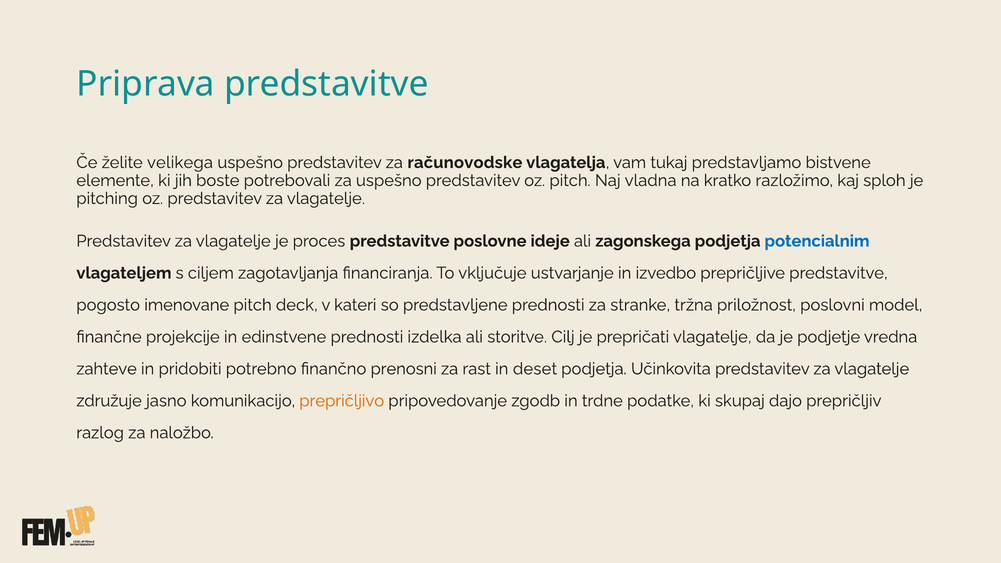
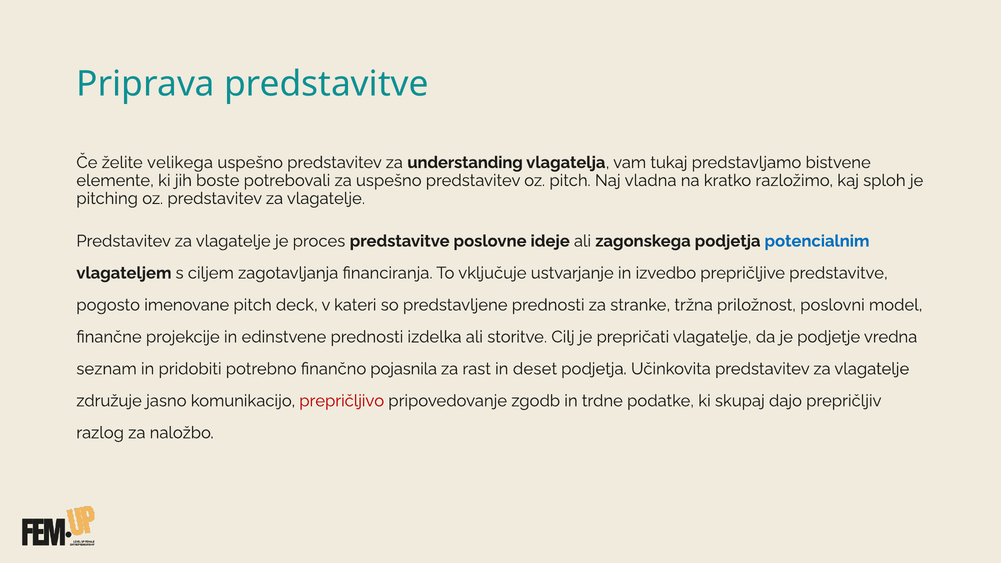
računovodske: računovodske -> understanding
zahteve: zahteve -> seznam
prenosni: prenosni -> pojasnila
prepričljivo colour: orange -> red
